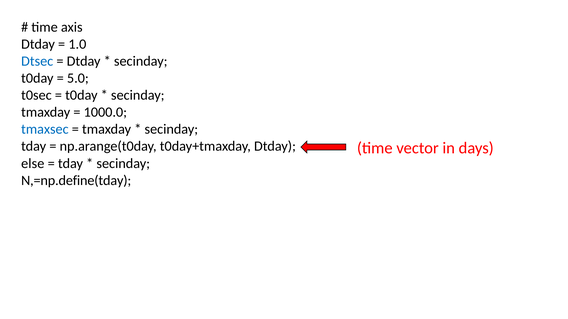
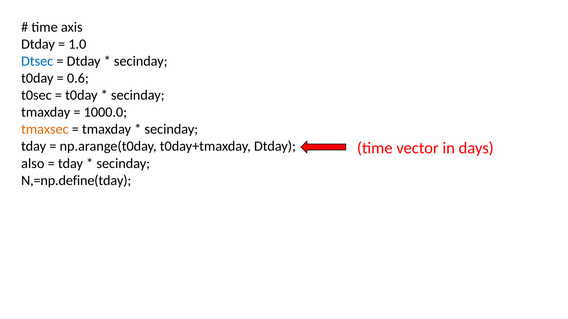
5.0: 5.0 -> 0.6
tmaxsec colour: blue -> orange
else: else -> also
